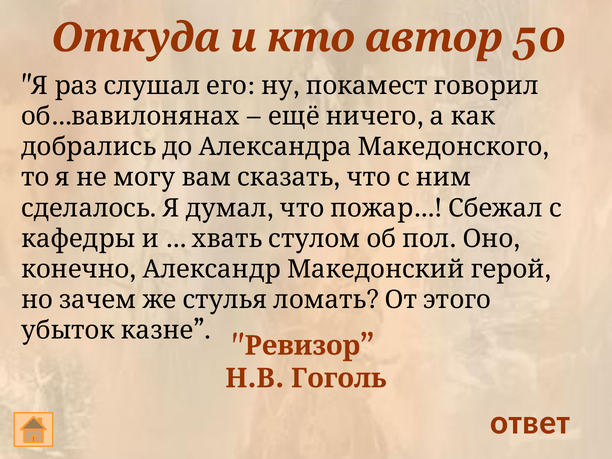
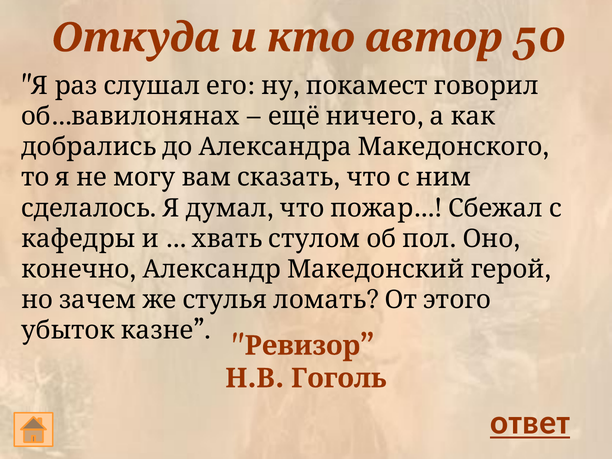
ответ underline: none -> present
